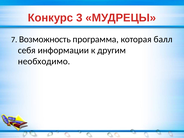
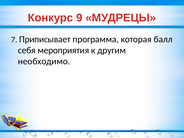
3: 3 -> 9
Возможность: Возможность -> Приписывает
информации: информации -> мероприятия
